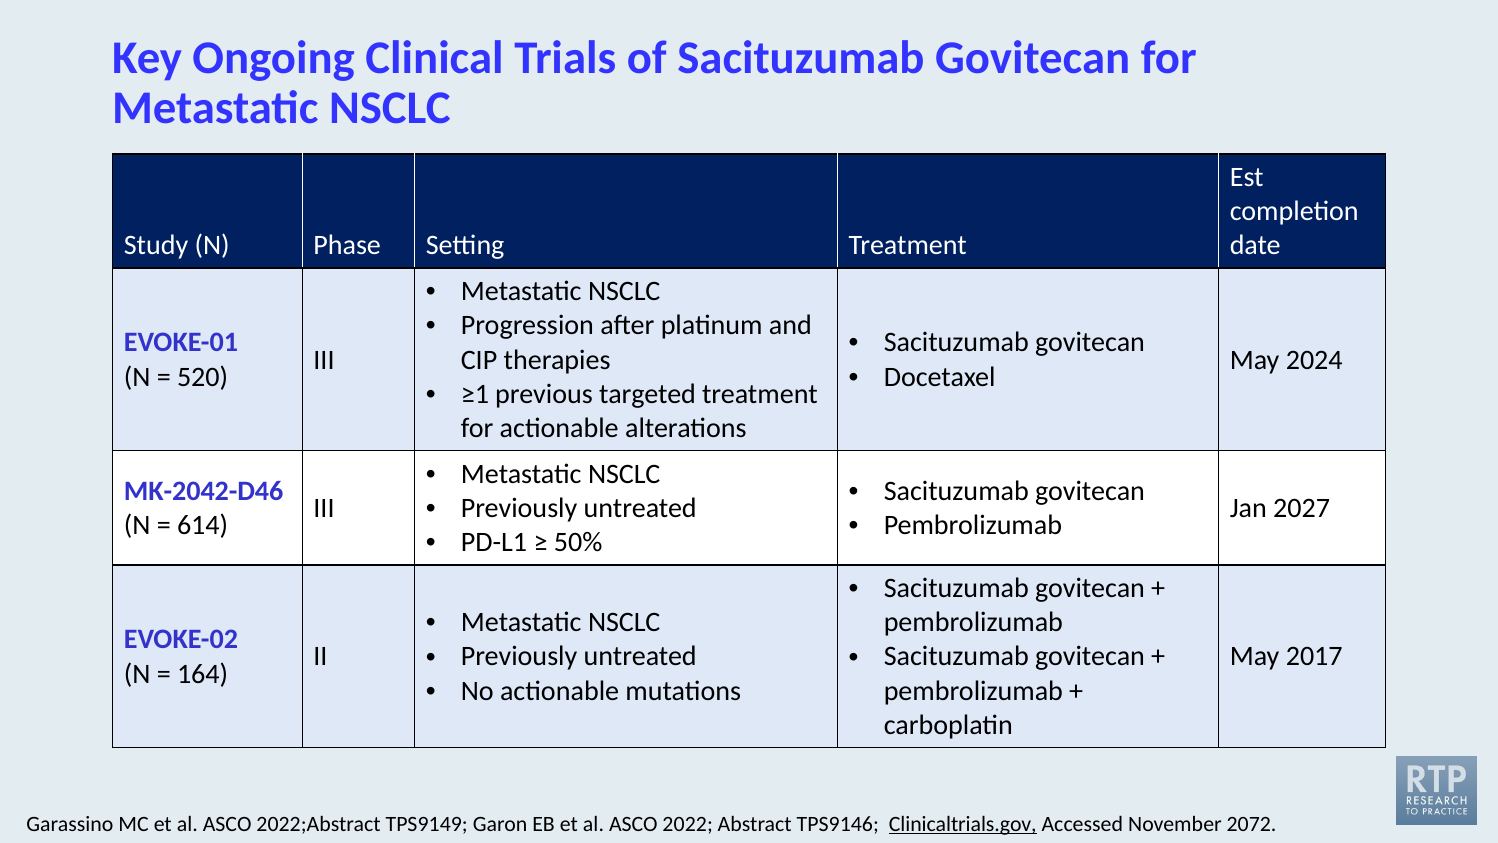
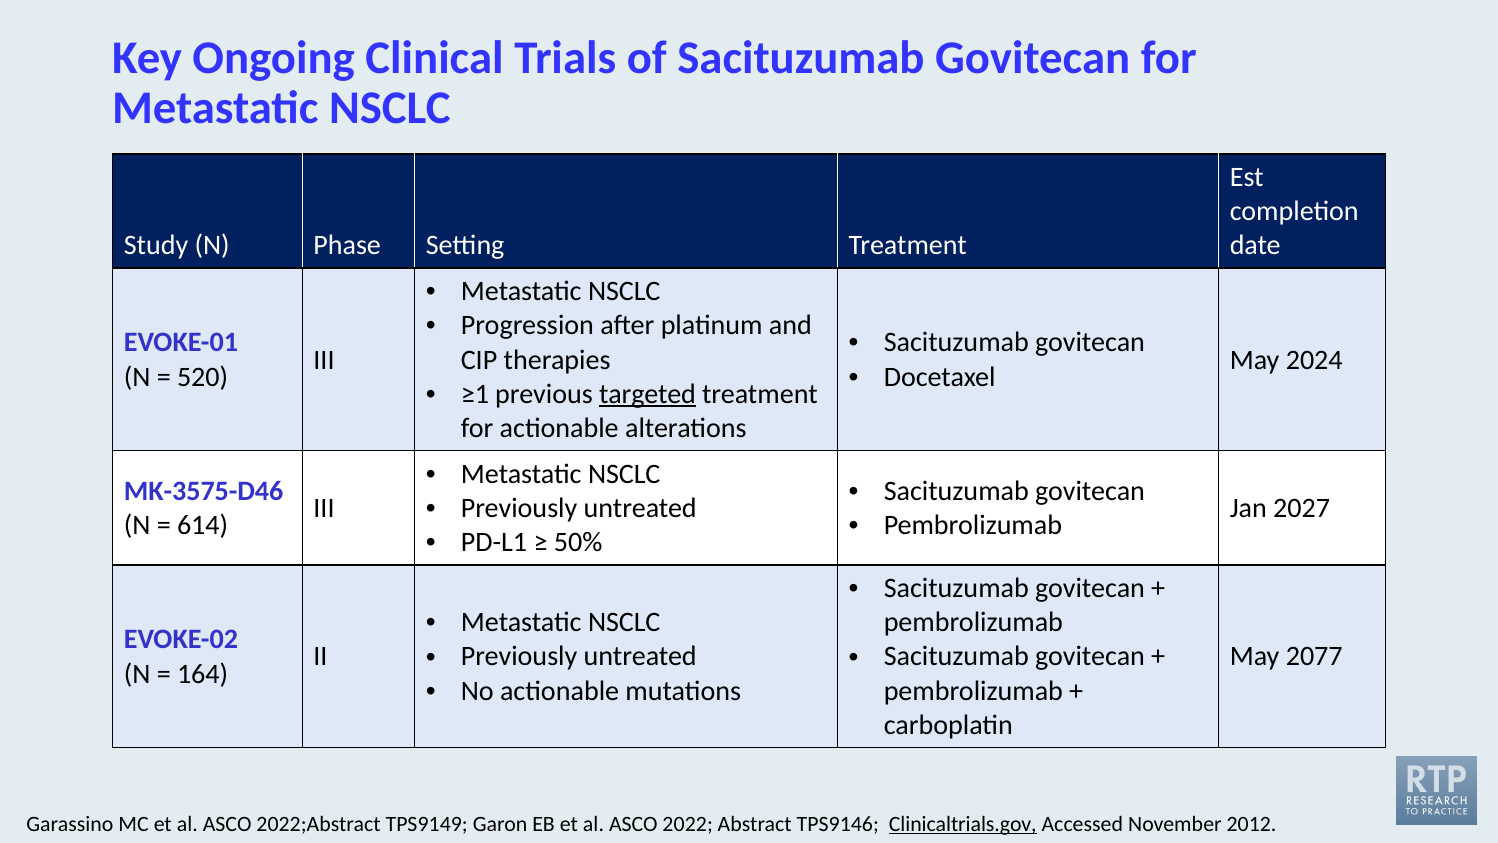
targeted underline: none -> present
MK-2042-D46: MK-2042-D46 -> MK-3575-D46
2017: 2017 -> 2077
2072: 2072 -> 2012
